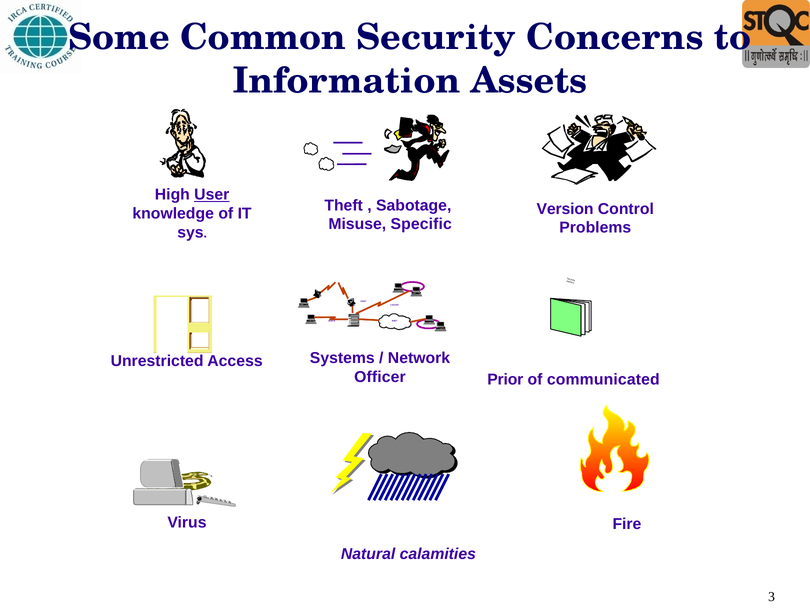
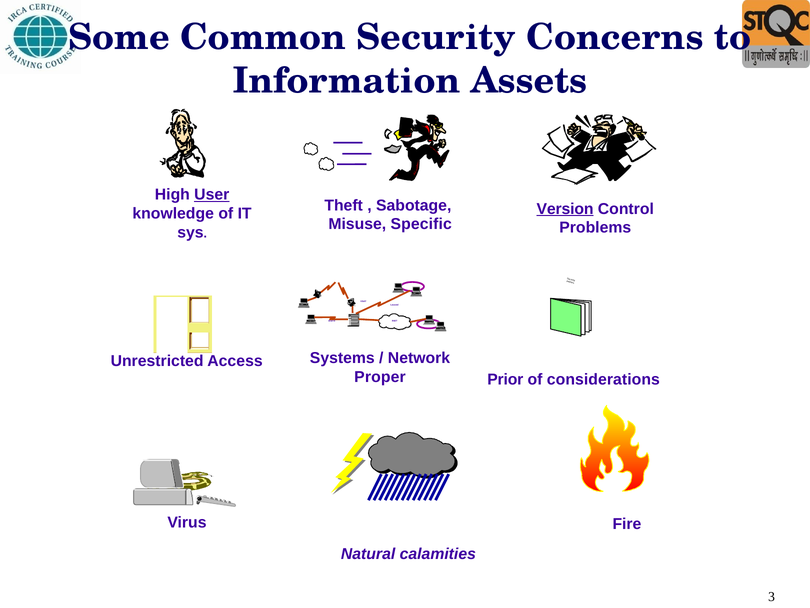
Version underline: none -> present
Officer: Officer -> Proper
communicated: communicated -> considerations
